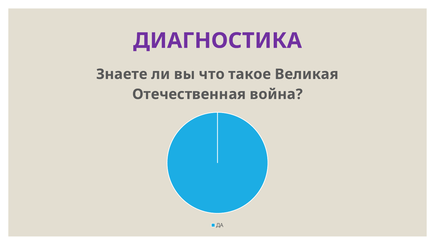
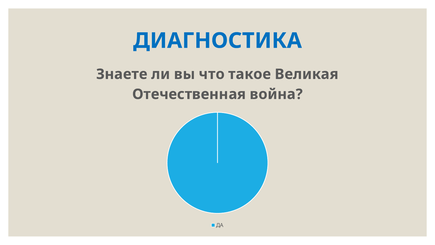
ДИАГНОСТИКА colour: purple -> blue
